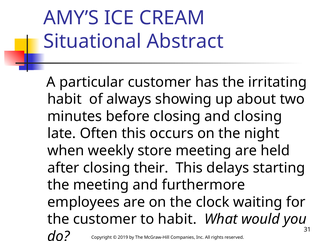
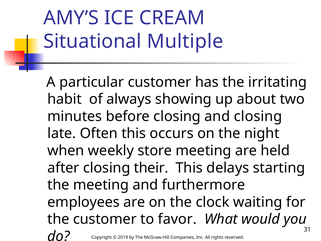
Abstract: Abstract -> Multiple
to habit: habit -> favor
